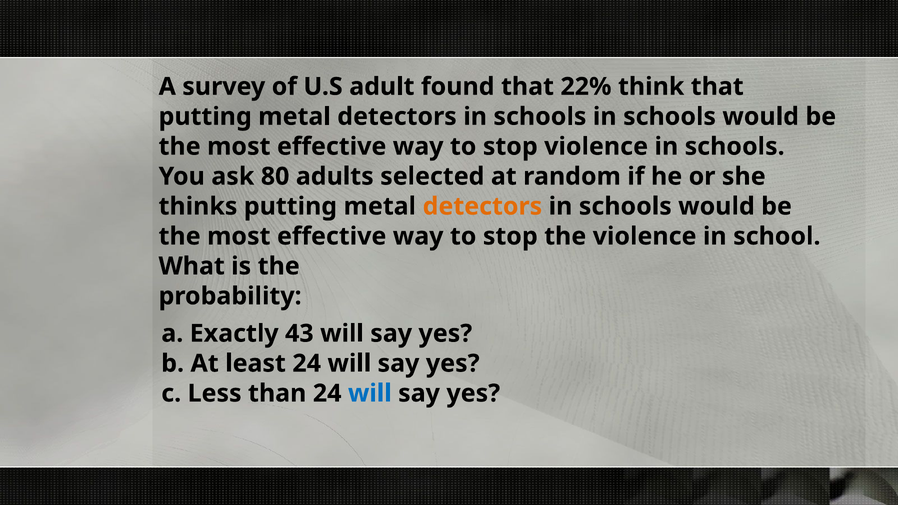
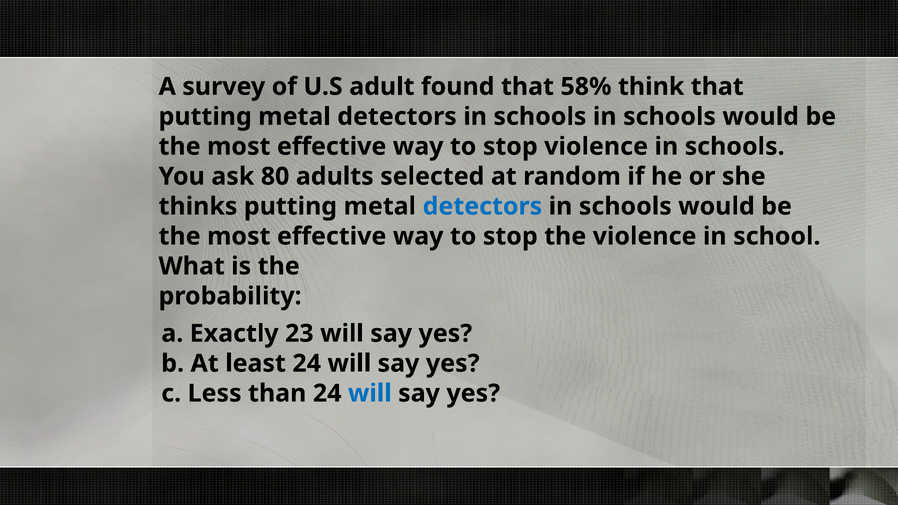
22%: 22% -> 58%
detectors at (482, 206) colour: orange -> blue
43: 43 -> 23
